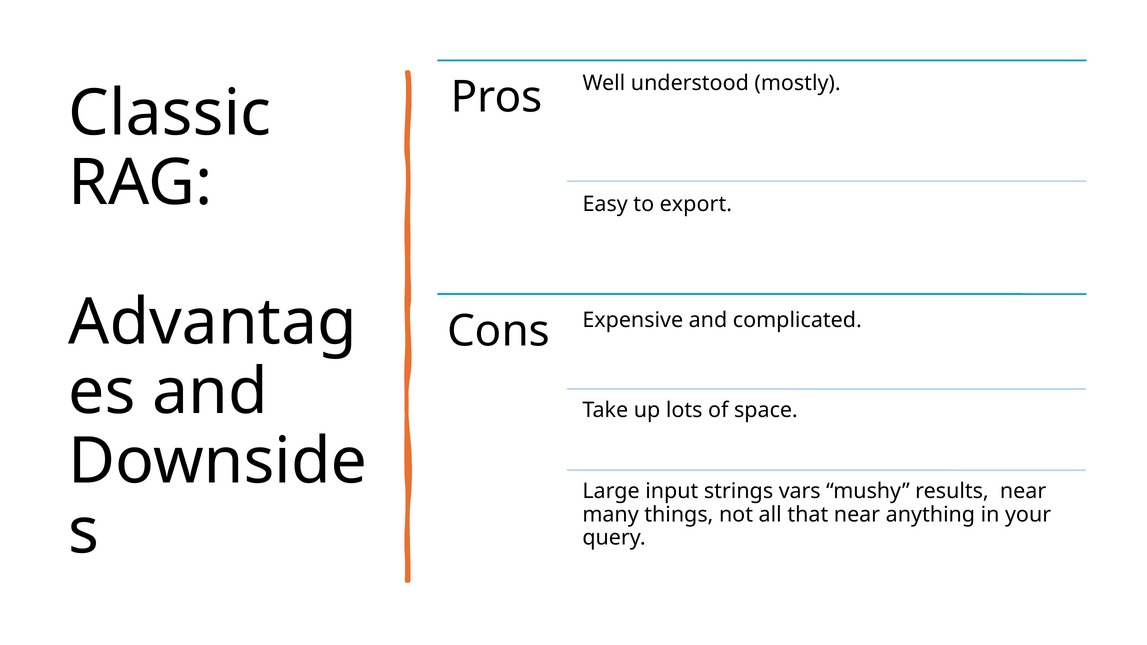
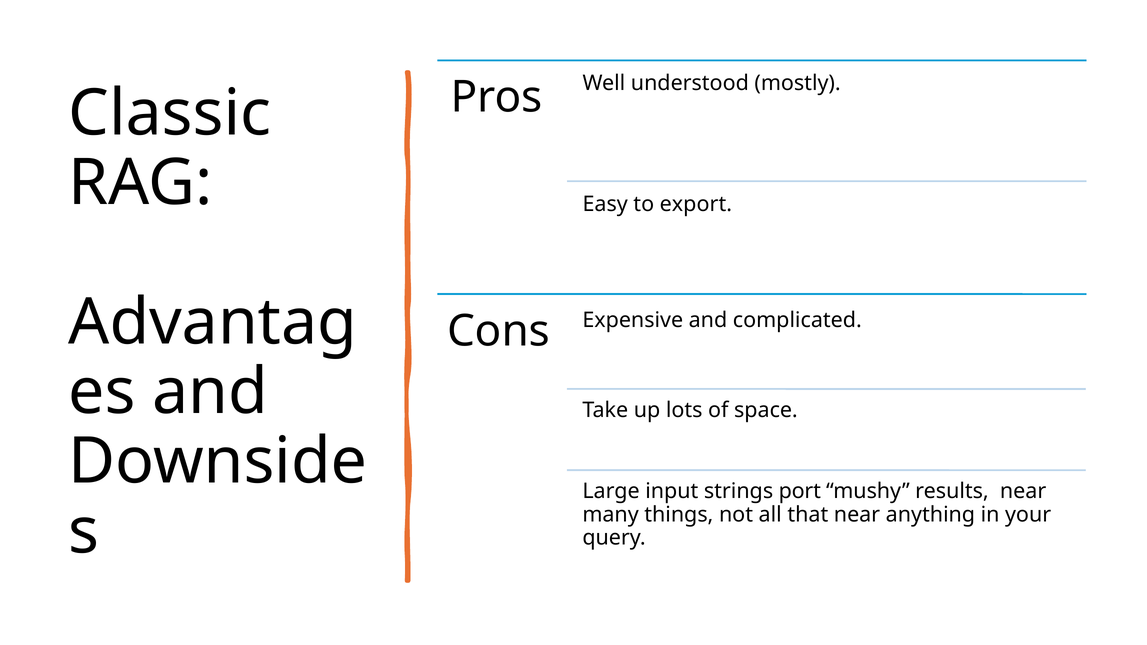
vars: vars -> port
